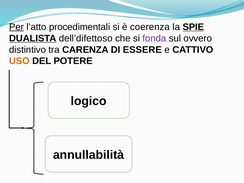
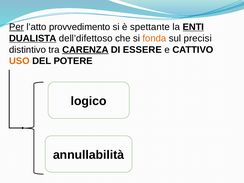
procedimentali: procedimentali -> provvedimento
coerenza: coerenza -> spettante
SPIE: SPIE -> ENTI
fonda colour: purple -> orange
ovvero: ovvero -> precisi
CARENZA underline: none -> present
